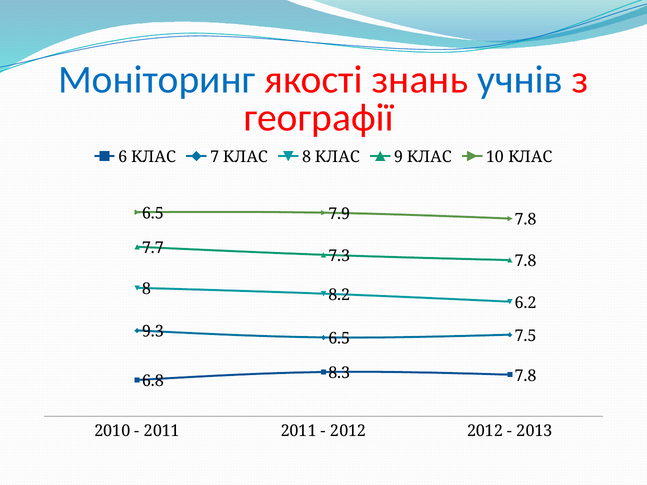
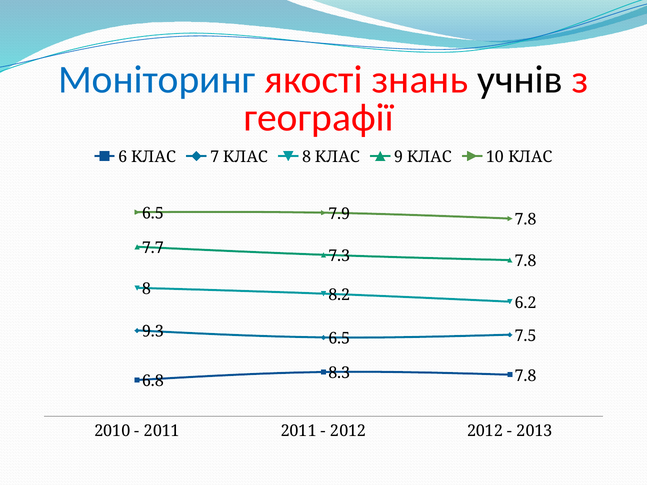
учнів colour: blue -> black
